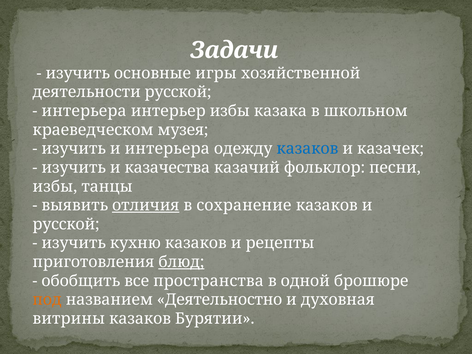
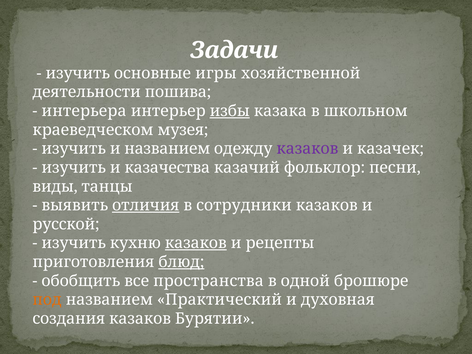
деятельности русской: русской -> пошива
избы at (230, 111) underline: none -> present
и интерьера: интерьера -> названием
казаков at (307, 149) colour: blue -> purple
избы at (55, 186): избы -> виды
сохранение: сохранение -> сотрудники
казаков at (196, 243) underline: none -> present
Деятельностно: Деятельностно -> Практический
витрины: витрины -> создания
